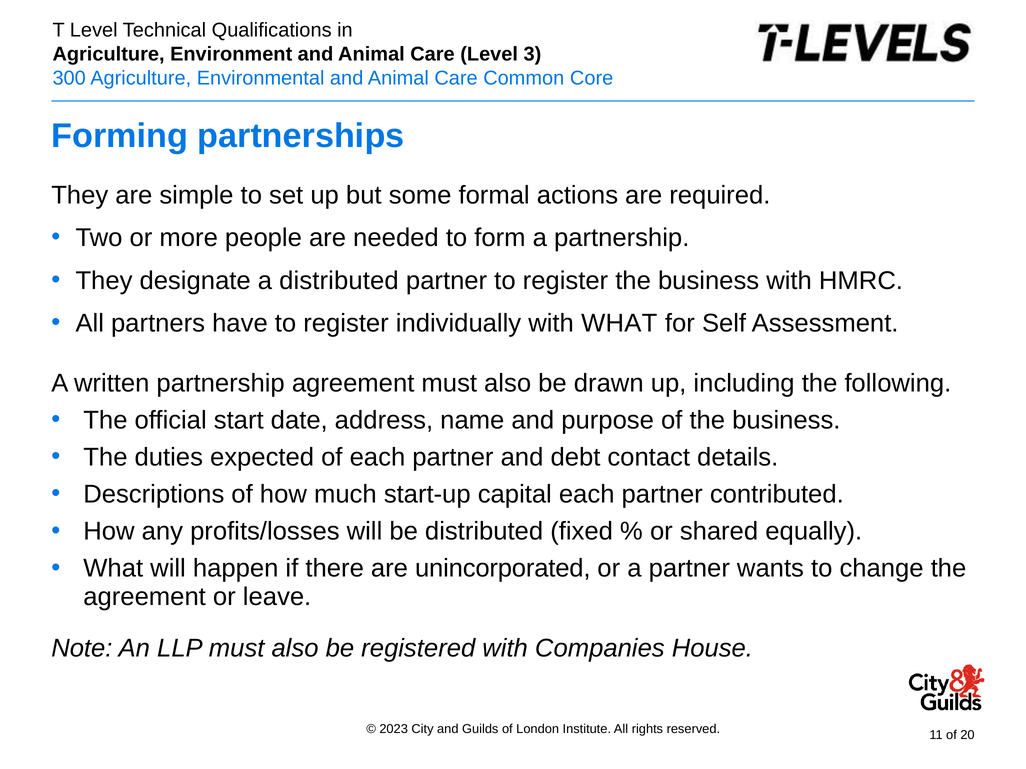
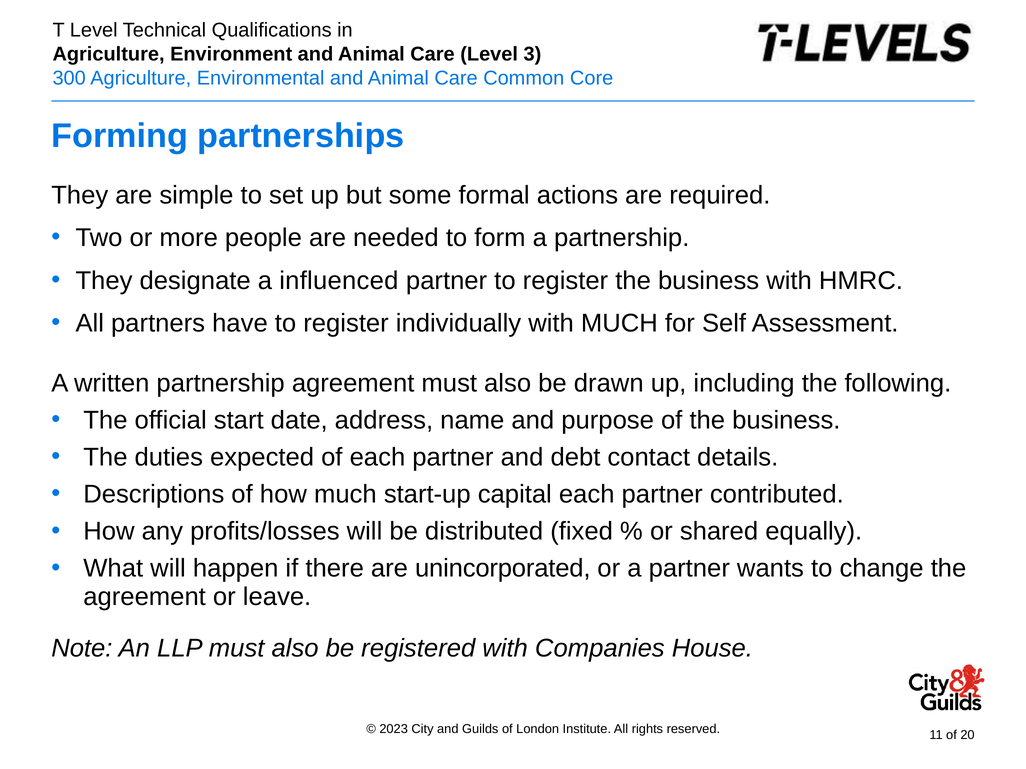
a distributed: distributed -> influenced
with WHAT: WHAT -> MUCH
